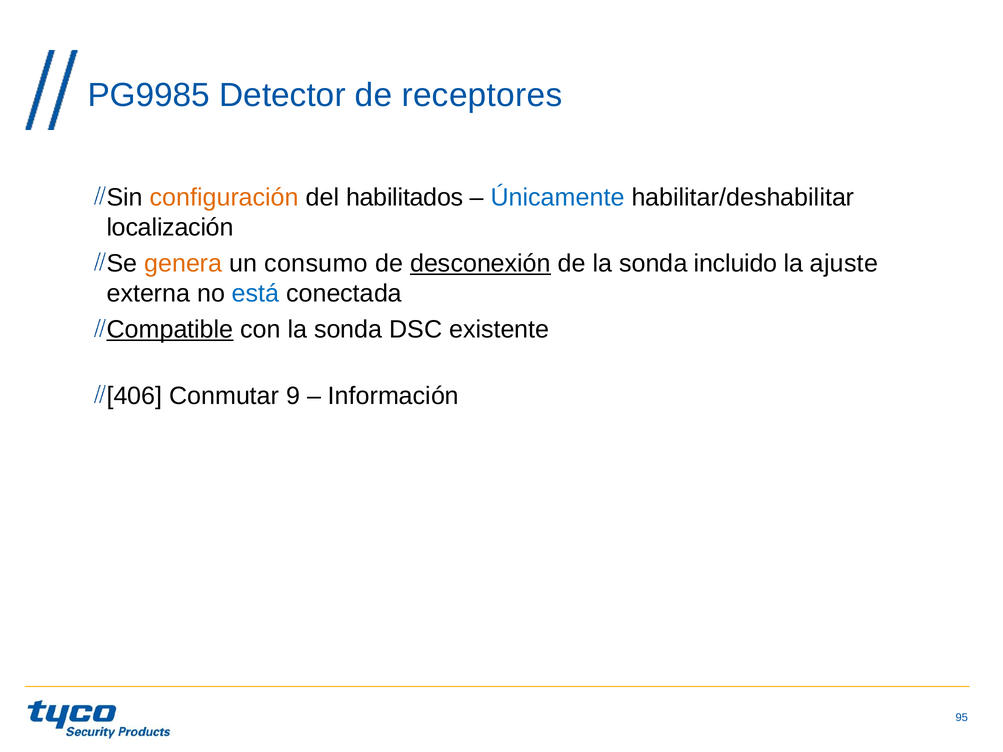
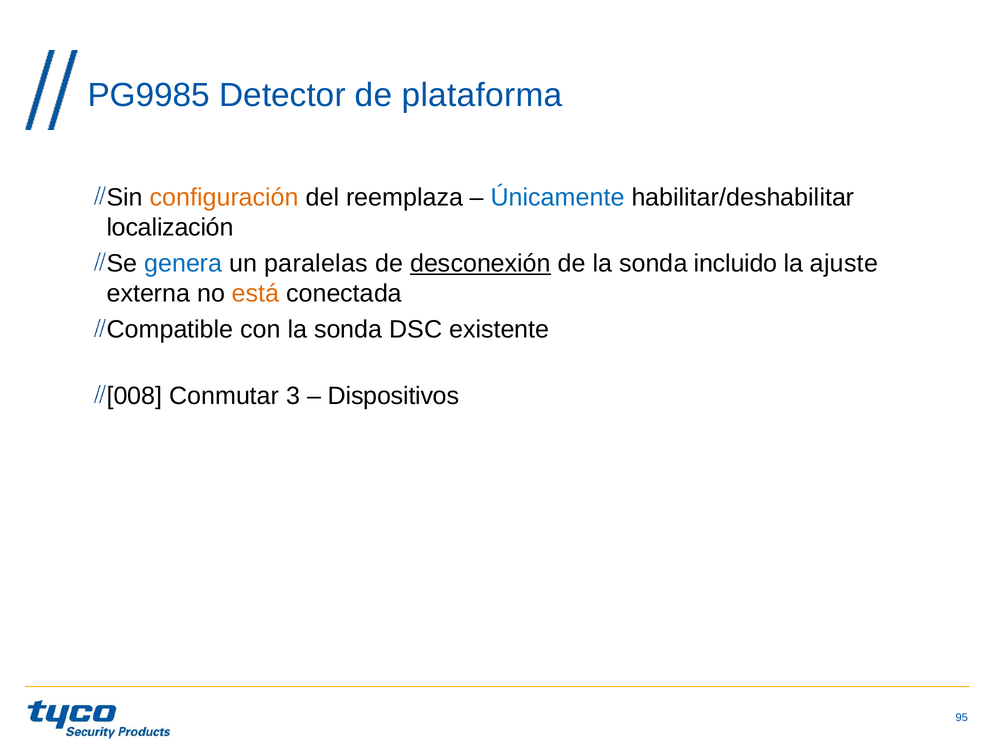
receptores: receptores -> plataforma
habilitados: habilitados -> reemplaza
genera colour: orange -> blue
consumo: consumo -> paralelas
está colour: blue -> orange
Compatible underline: present -> none
406: 406 -> 008
9: 9 -> 3
Información: Información -> Dispositivos
